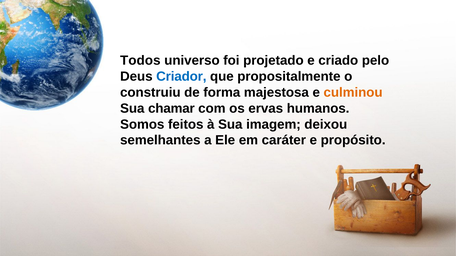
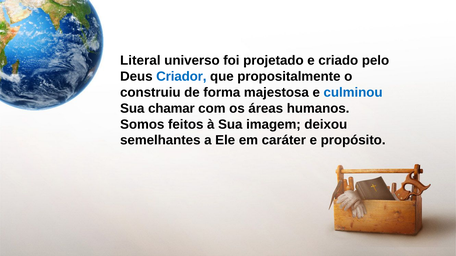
Todos: Todos -> Literal
culminou colour: orange -> blue
ervas: ervas -> áreas
